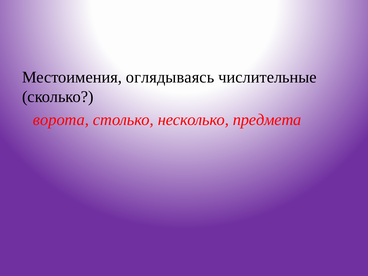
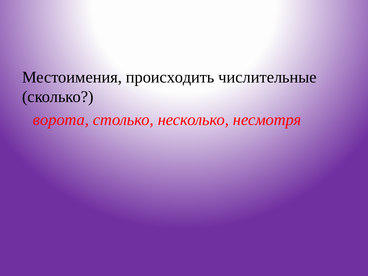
оглядываясь: оглядываясь -> происходить
предмета: предмета -> несмотря
